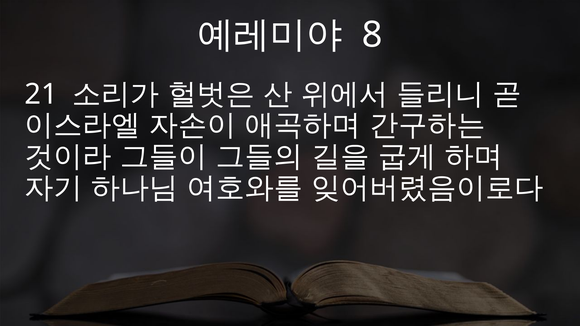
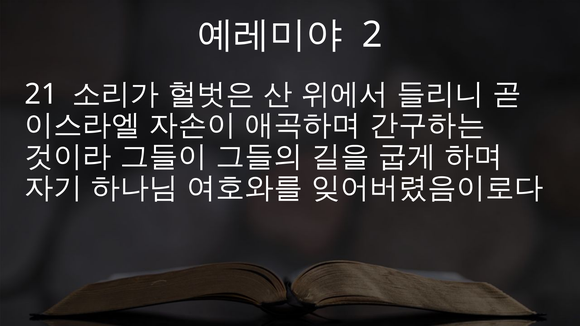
8: 8 -> 2
